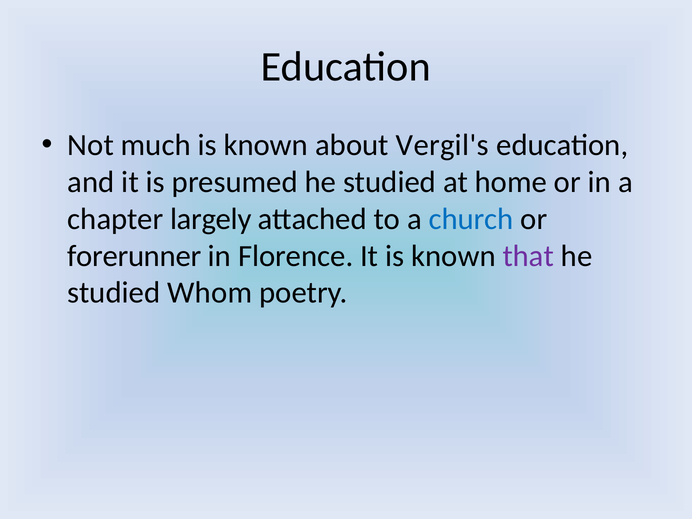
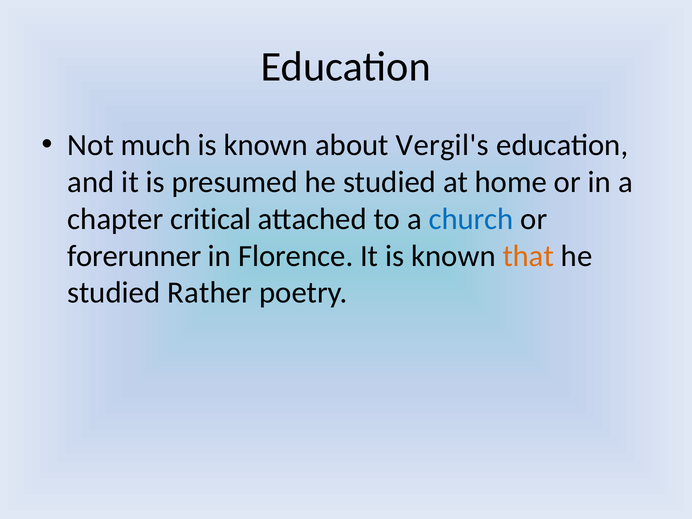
largely: largely -> critical
that colour: purple -> orange
Whom: Whom -> Rather
